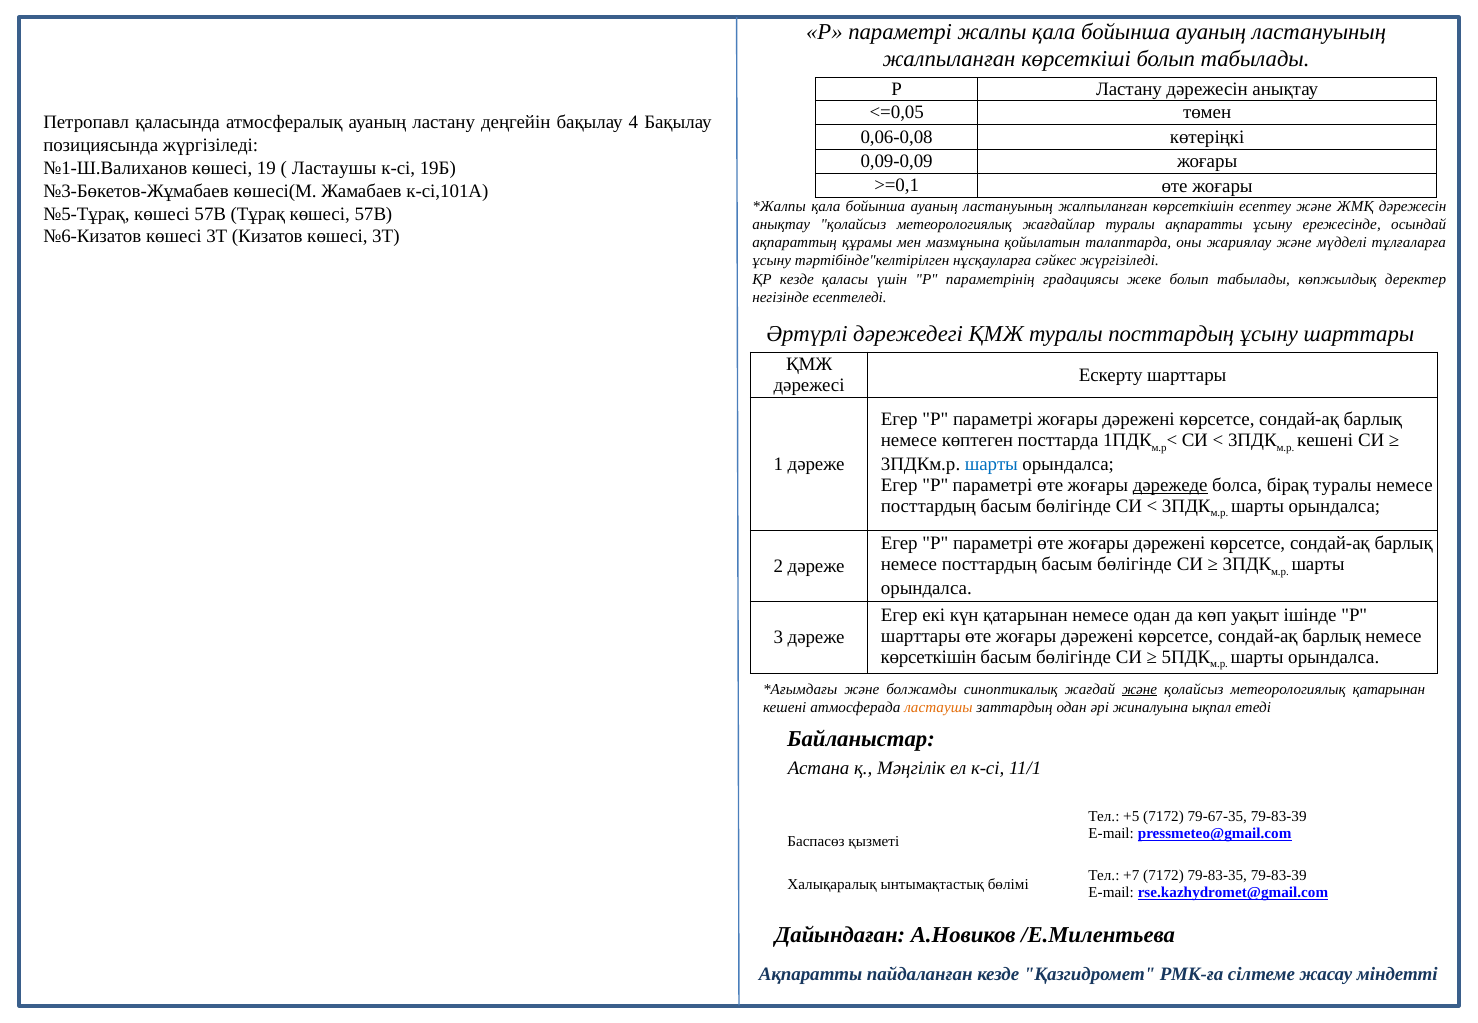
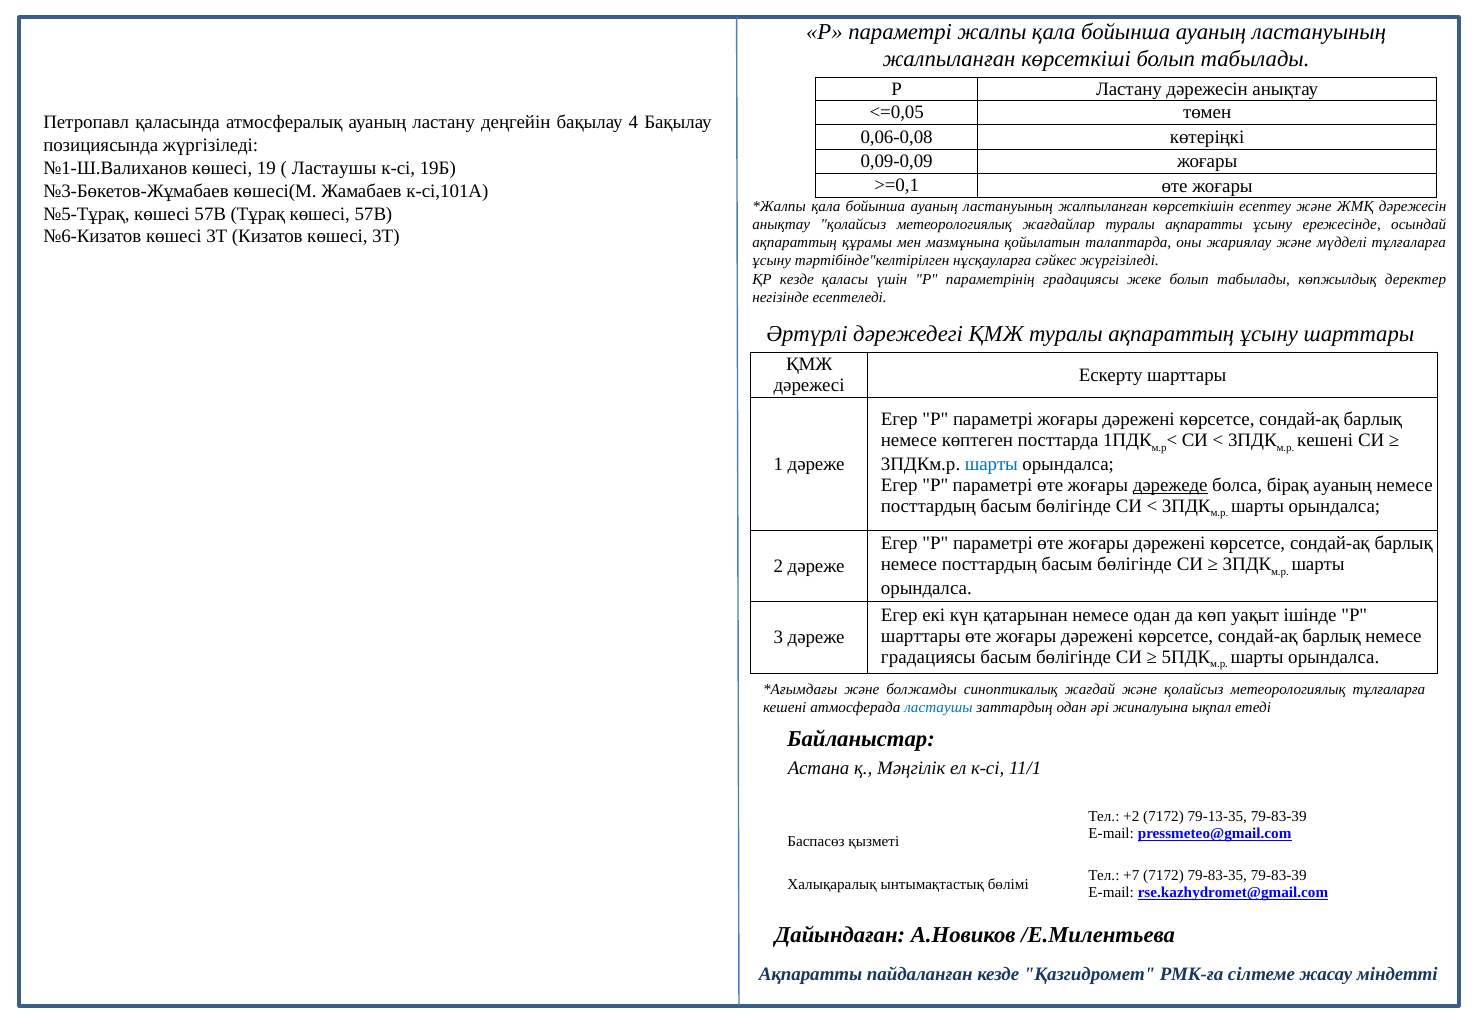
туралы посттардың: посттардың -> ақпараттың
бірақ туралы: туралы -> ауаның
көрсеткішін at (928, 657): көрсеткішін -> градациясы
және at (1140, 690) underline: present -> none
метеорологиялық қатарынан: қатарынан -> тұлғаларға
ластаушы at (938, 708) colour: orange -> blue
+5: +5 -> +2
79-67-35: 79-67-35 -> 79-13-35
